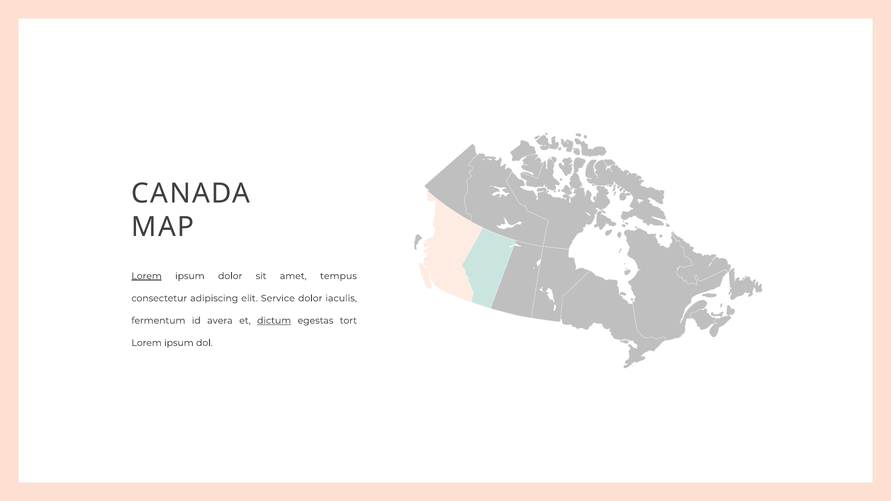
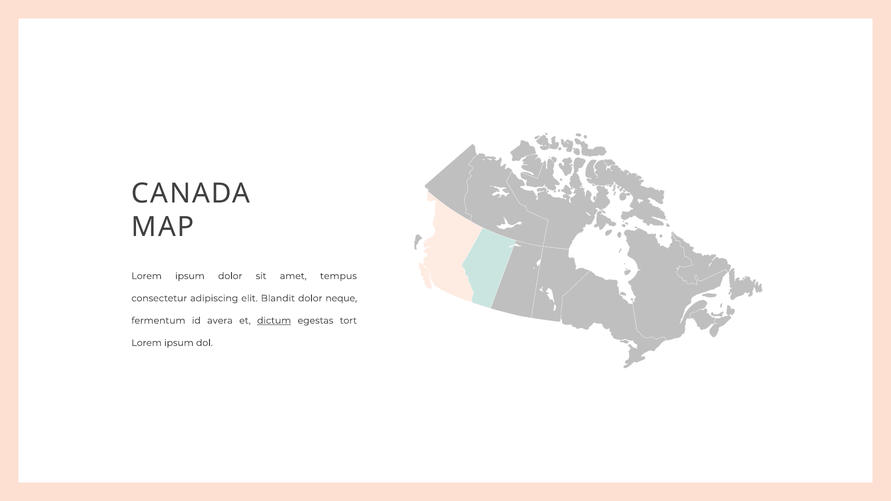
Lorem at (147, 276) underline: present -> none
Service: Service -> Blandit
iaculis: iaculis -> neque
